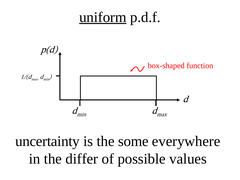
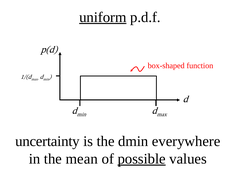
the some: some -> dmin
differ: differ -> mean
possible underline: none -> present
